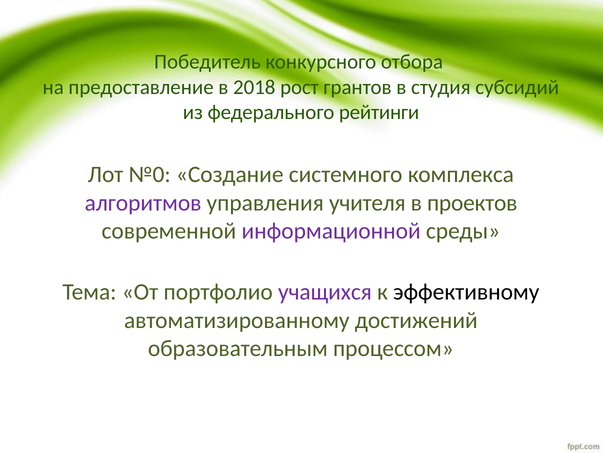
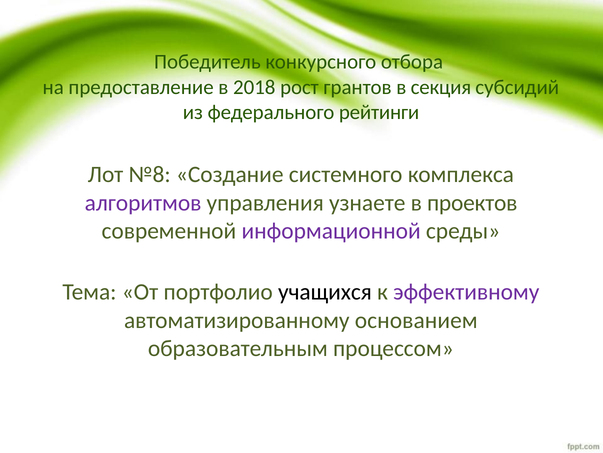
студия: студия -> секция
№0: №0 -> №8
учителя: учителя -> узнаете
учащихся colour: purple -> black
эффективному colour: black -> purple
достижений: достижений -> основанием
